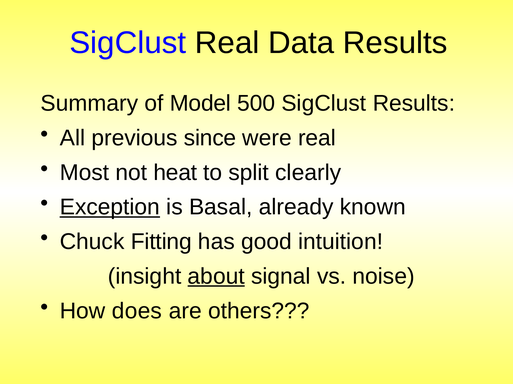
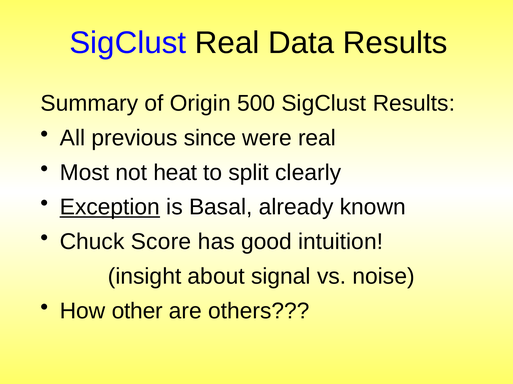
Model: Model -> Origin
Fitting: Fitting -> Score
about underline: present -> none
does: does -> other
